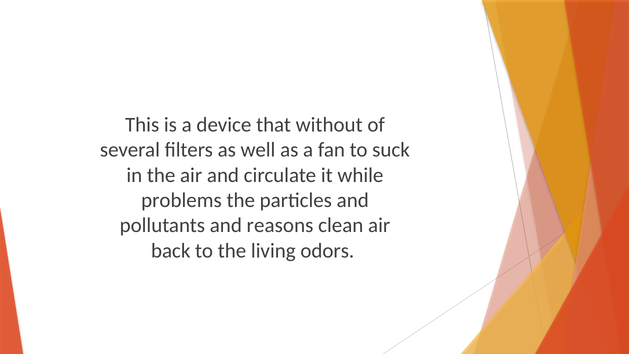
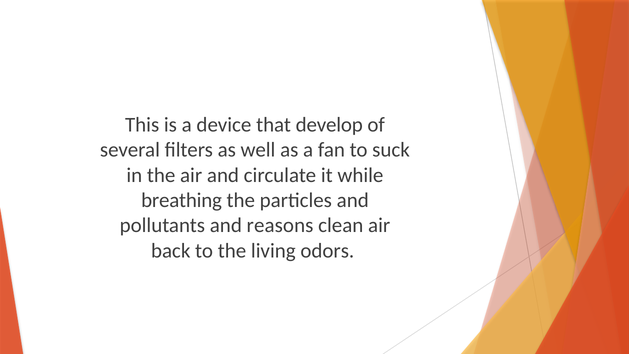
without: without -> develop
problems: problems -> breathing
